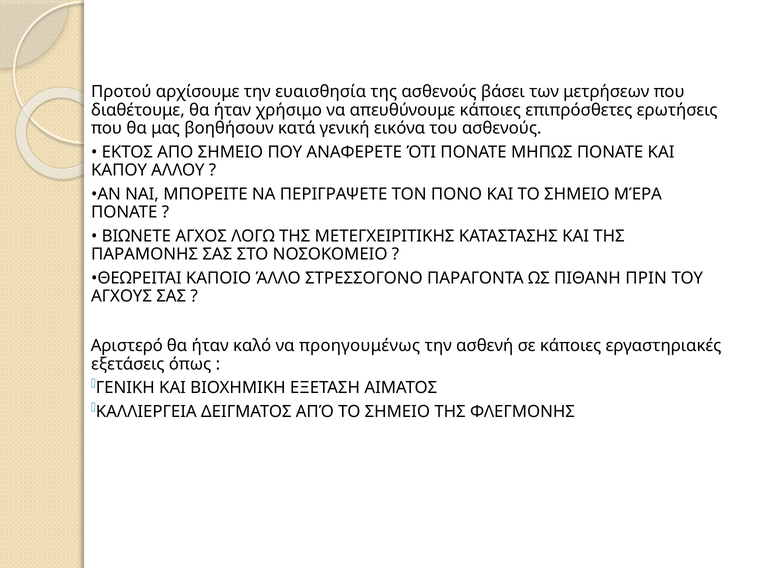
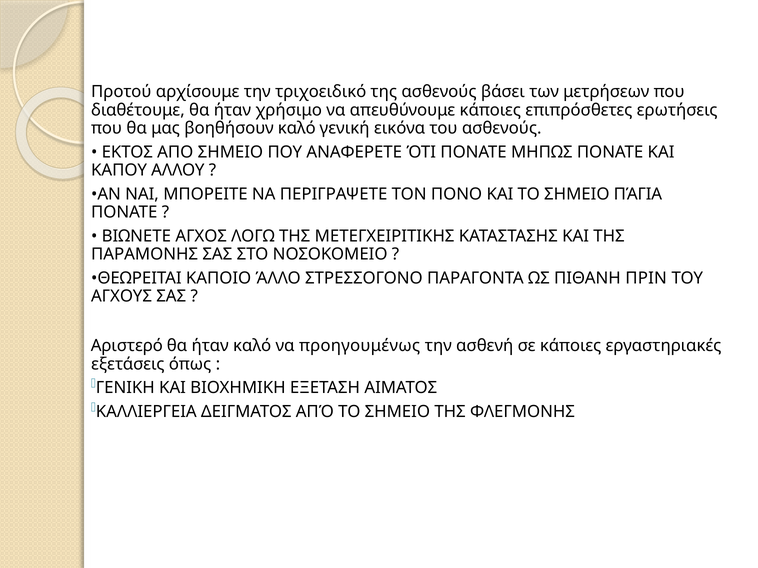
ευαισθησία: ευαισθησία -> τριχοειδικό
βοηθήσουν κατά: κατά -> καλό
ΜΈΡΑ: ΜΈΡΑ -> ΠΆΓΙΑ
